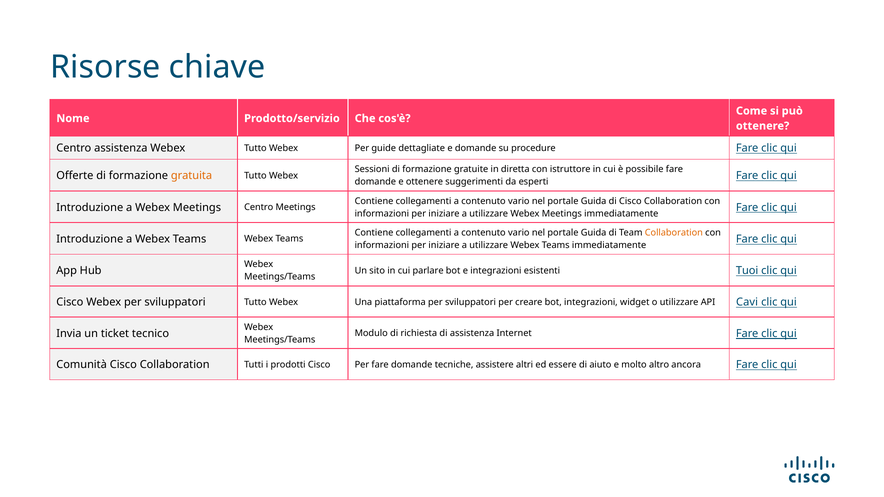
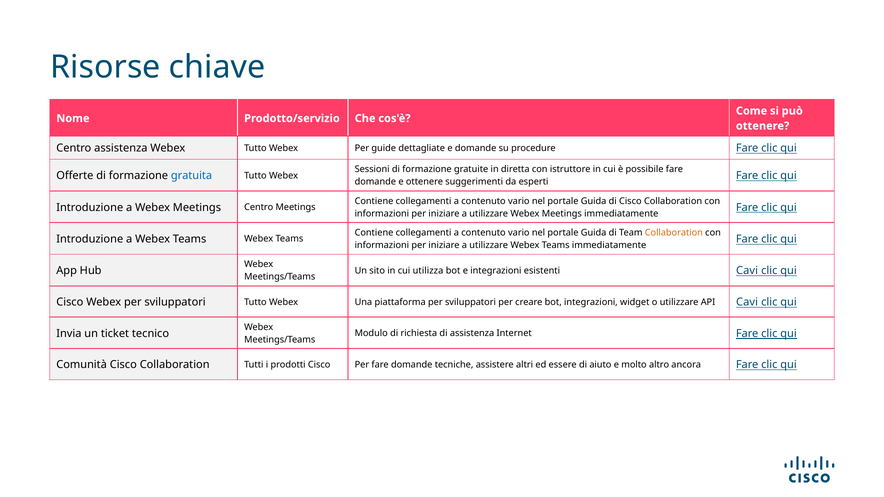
gratuita colour: orange -> blue
parlare: parlare -> utilizza
esistenti Tuoi: Tuoi -> Cavi
